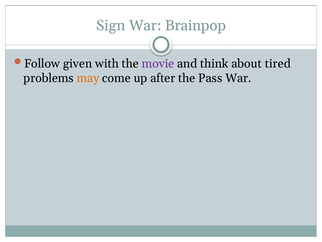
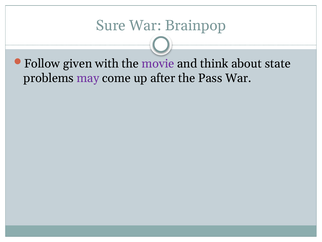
Sign: Sign -> Sure
tired: tired -> state
may colour: orange -> purple
